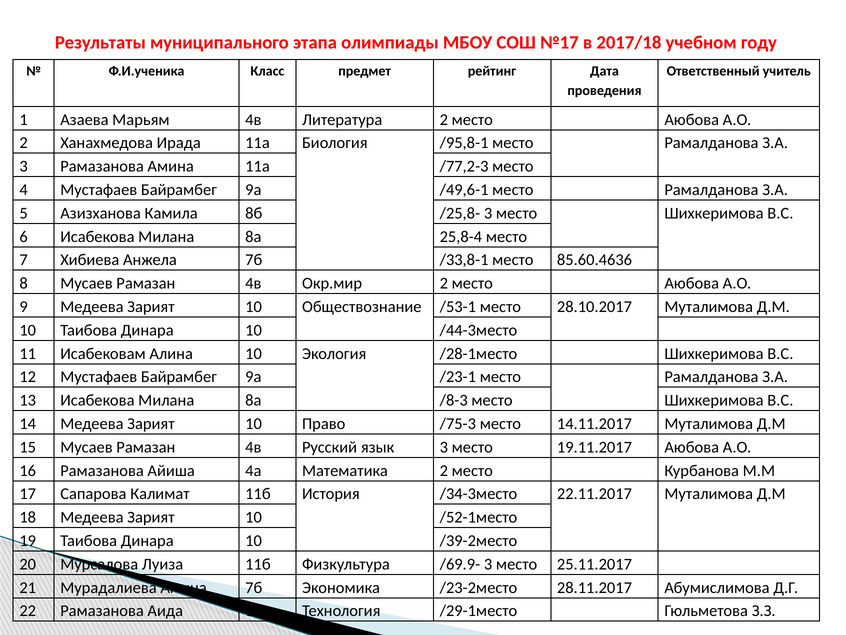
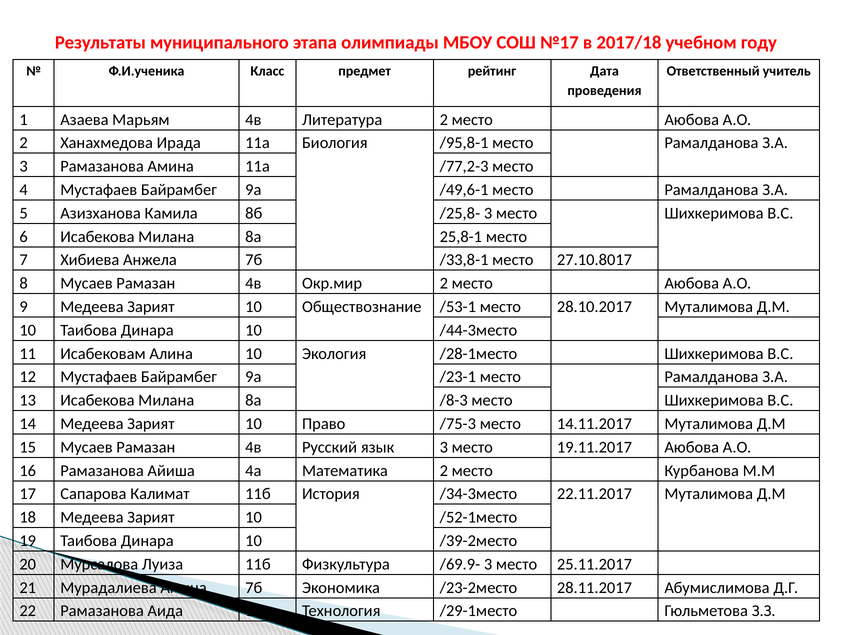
25,8-4: 25,8-4 -> 25,8-1
85.60.4636: 85.60.4636 -> 27.10.8017
